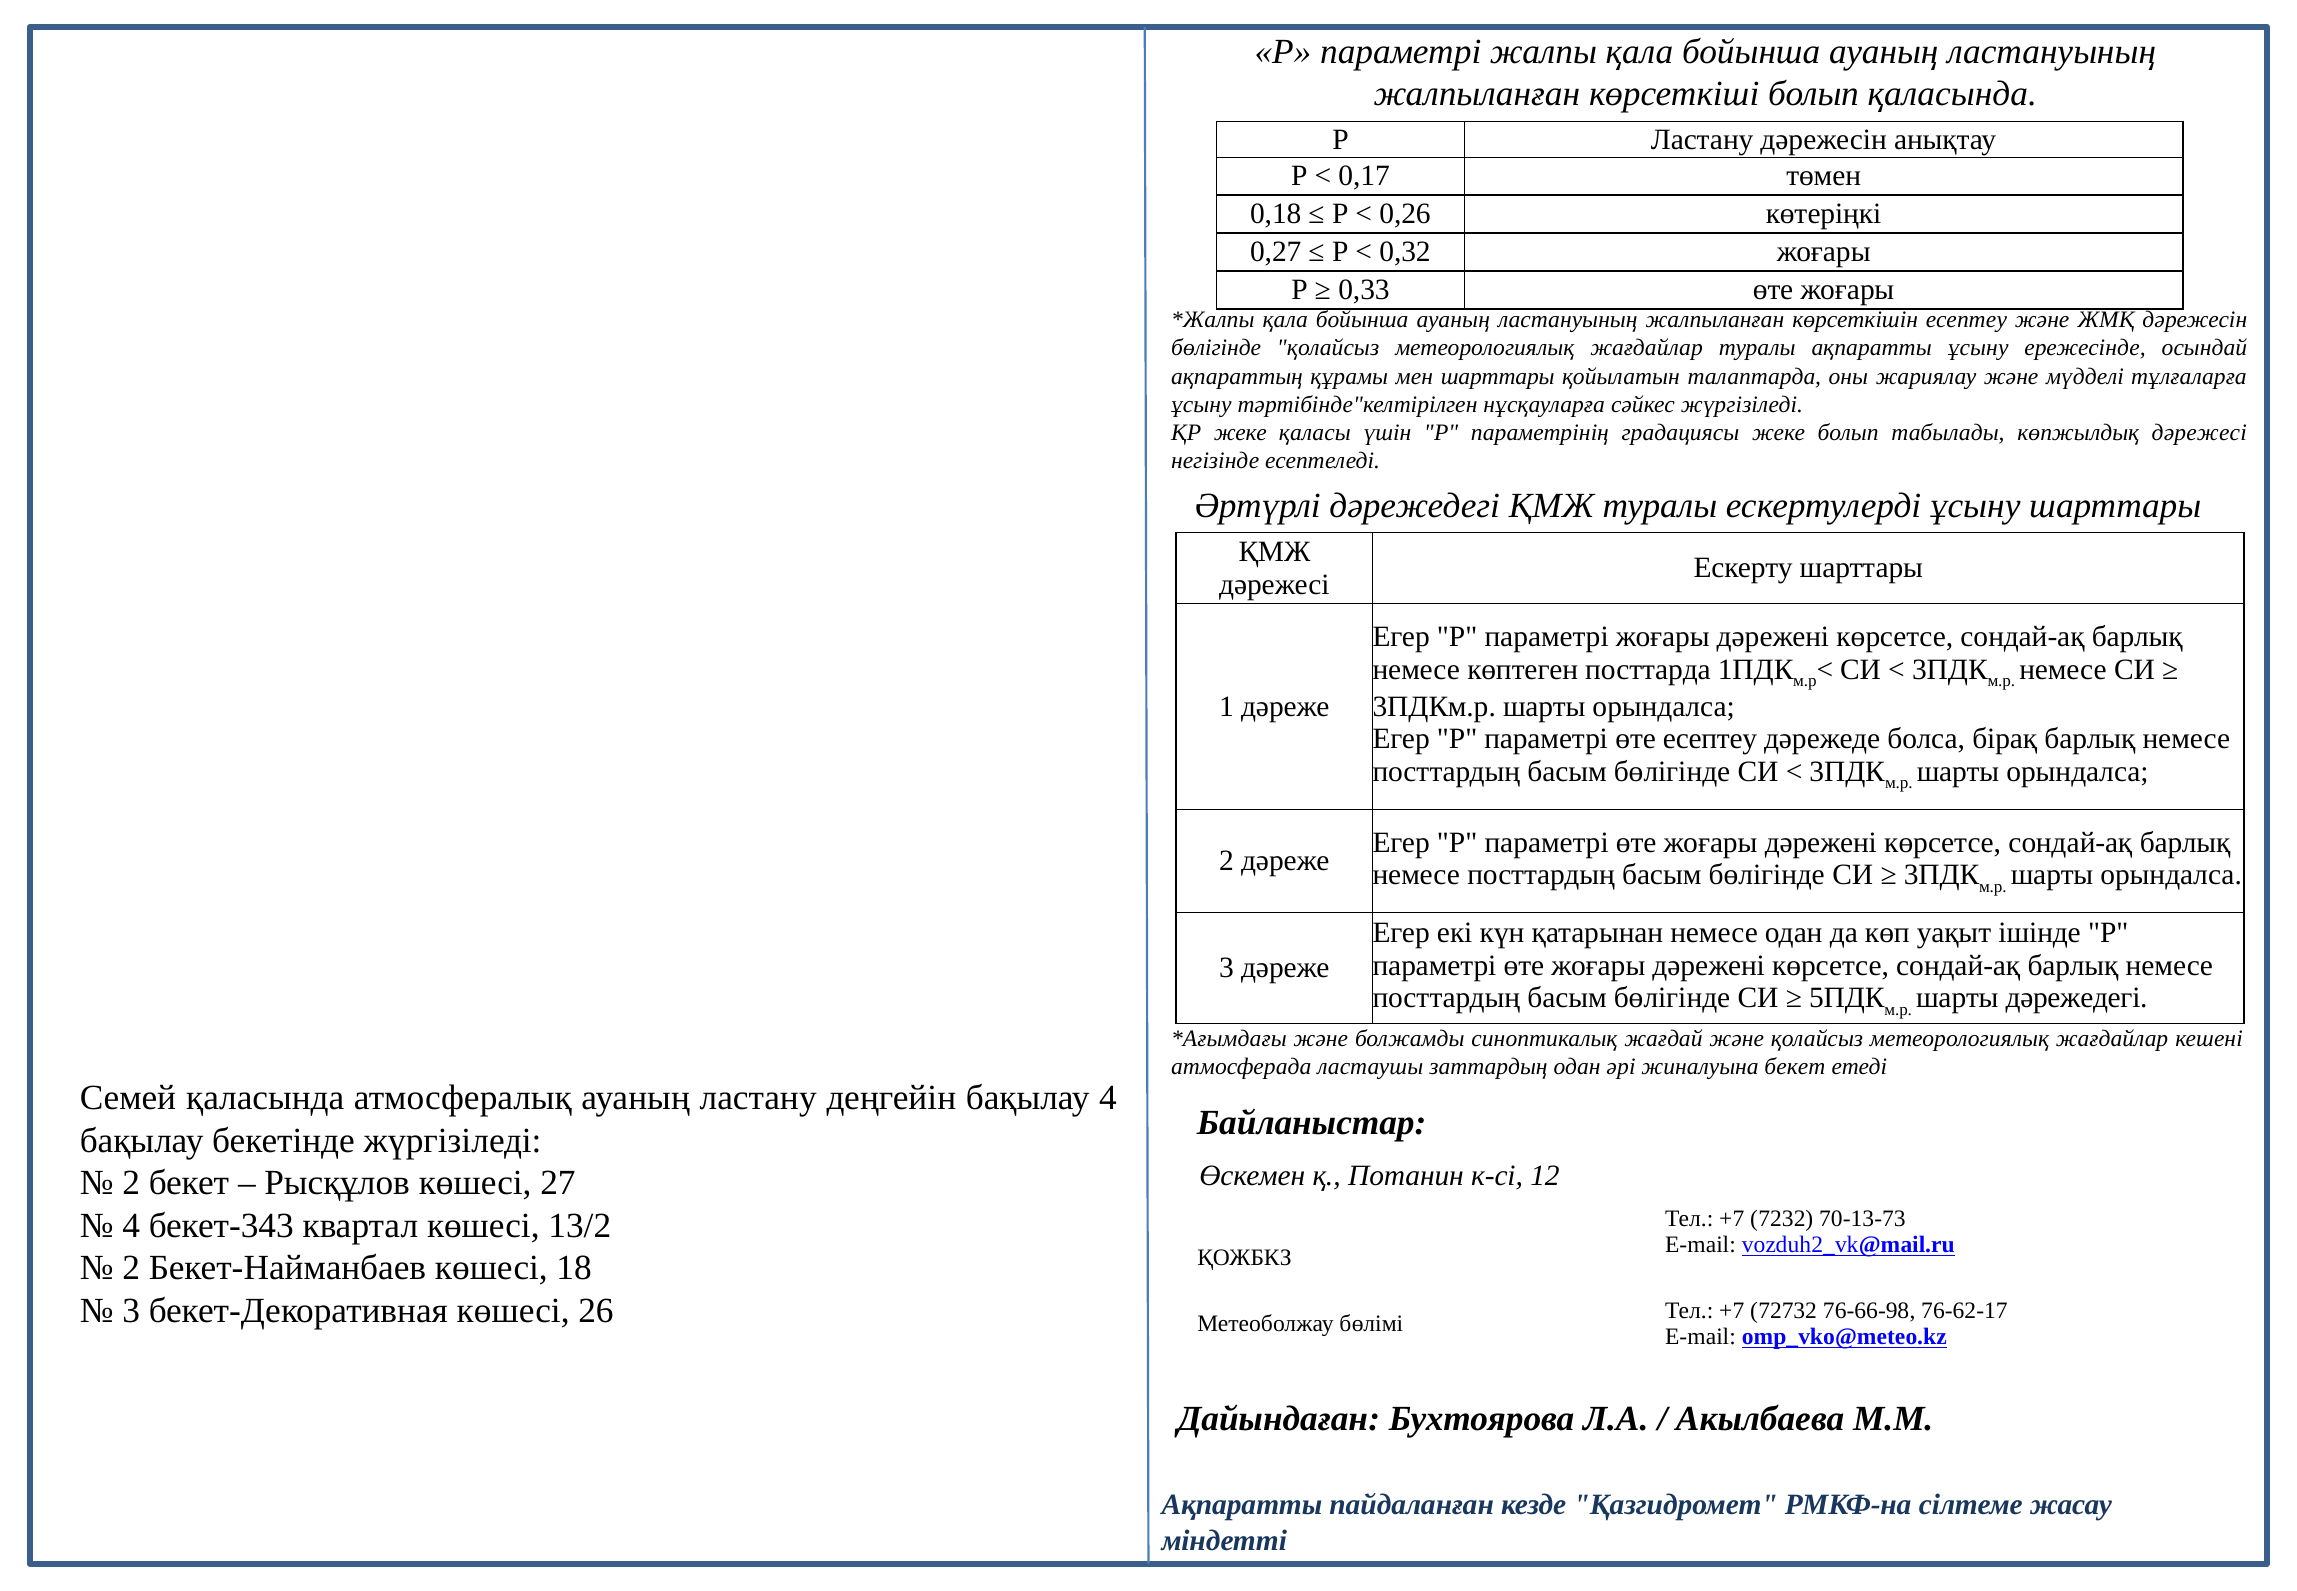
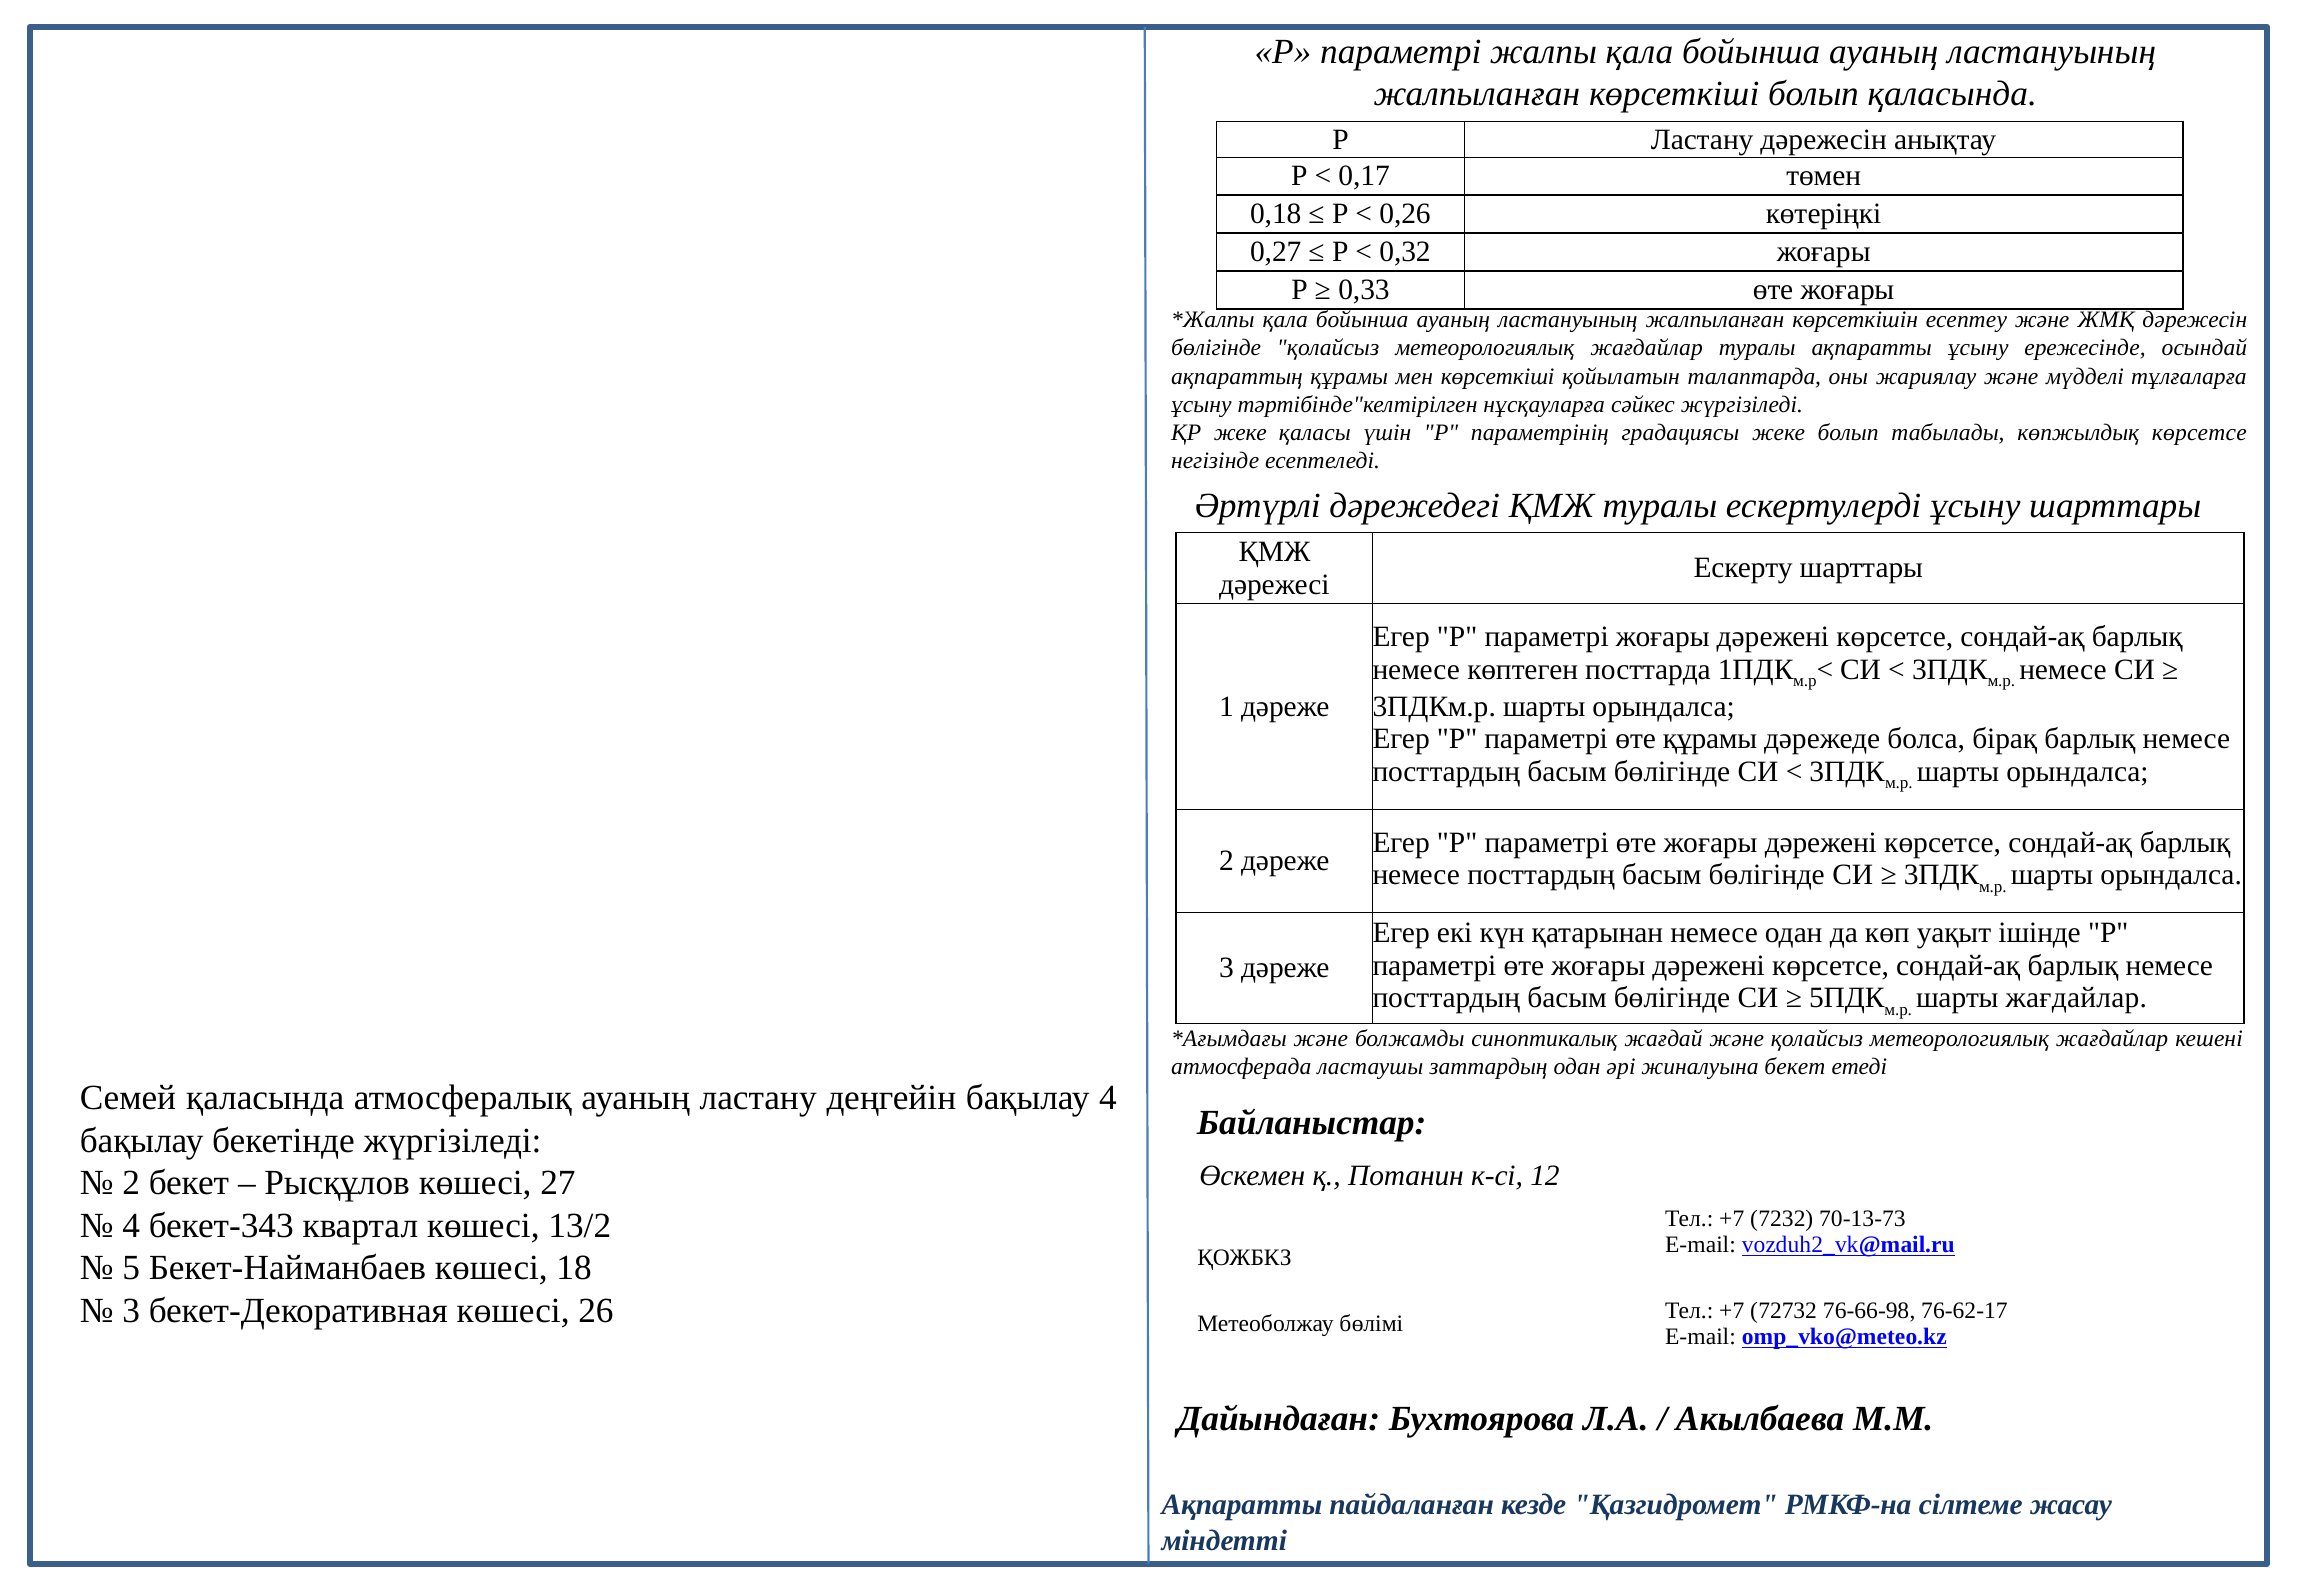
мен шарттары: шарттары -> көрсеткіші
көпжылдық дәрежесі: дәрежесі -> көрсетсе
өте есептеу: есептеу -> құрамы
шарты дәрежедегі: дәрежедегі -> жағдайлар
2 at (131, 1267): 2 -> 5
